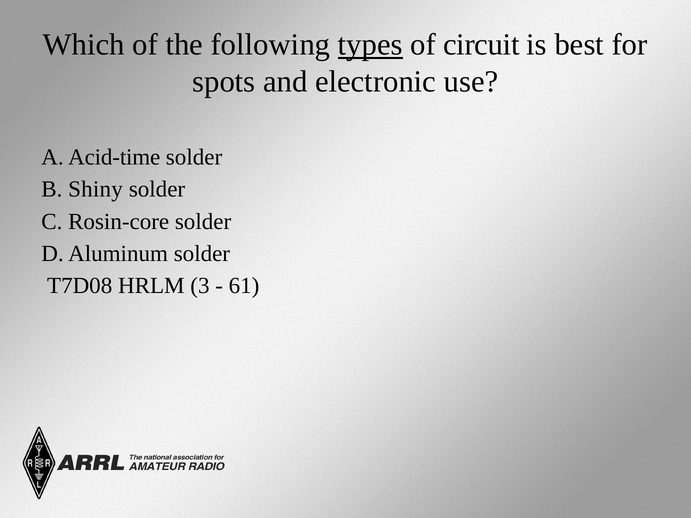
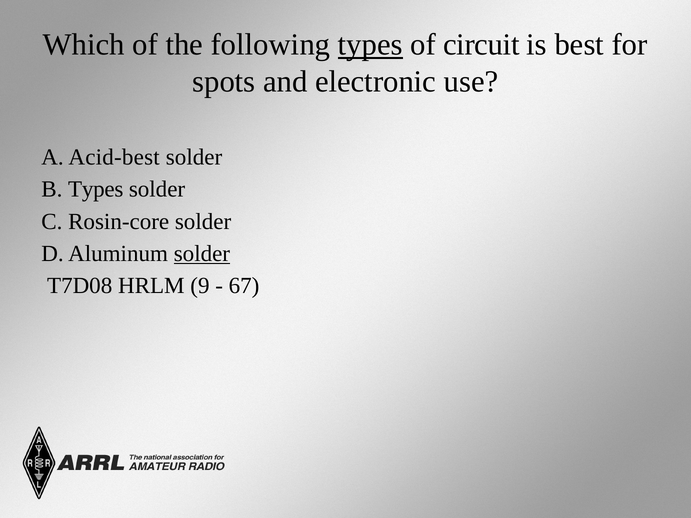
Acid-time: Acid-time -> Acid-best
B Shiny: Shiny -> Types
solder at (202, 254) underline: none -> present
3: 3 -> 9
61: 61 -> 67
